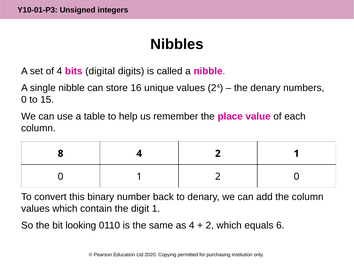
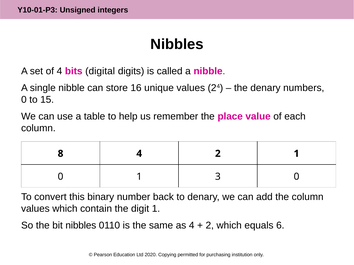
1 2: 2 -> 3
bit looking: looking -> nibbles
